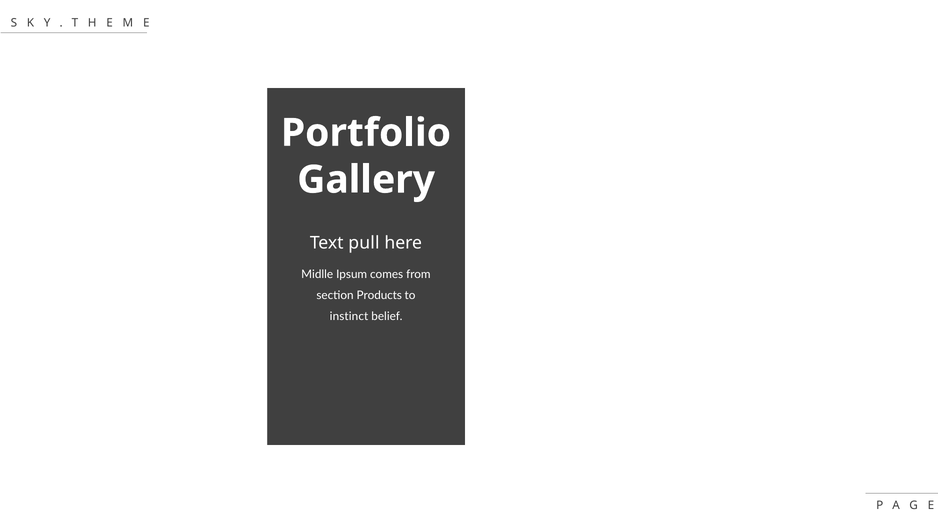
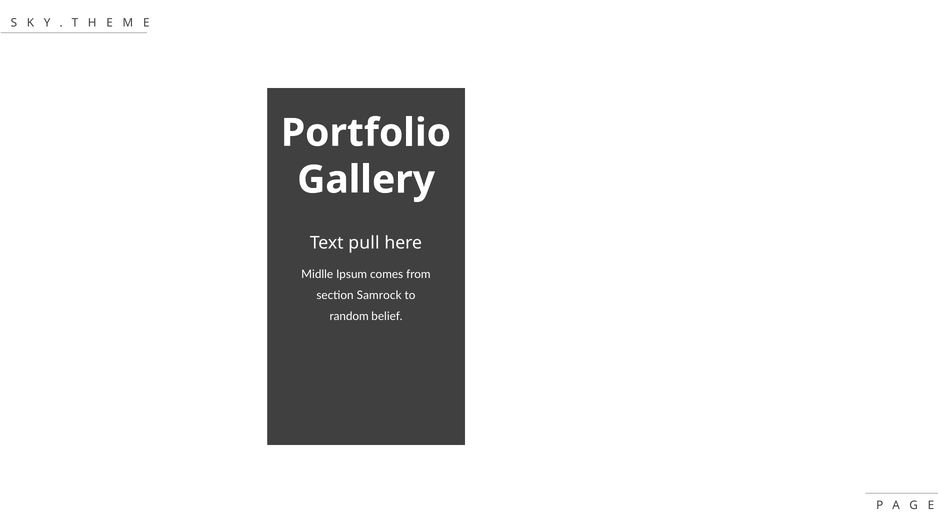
Products: Products -> Samrock
instinct: instinct -> random
